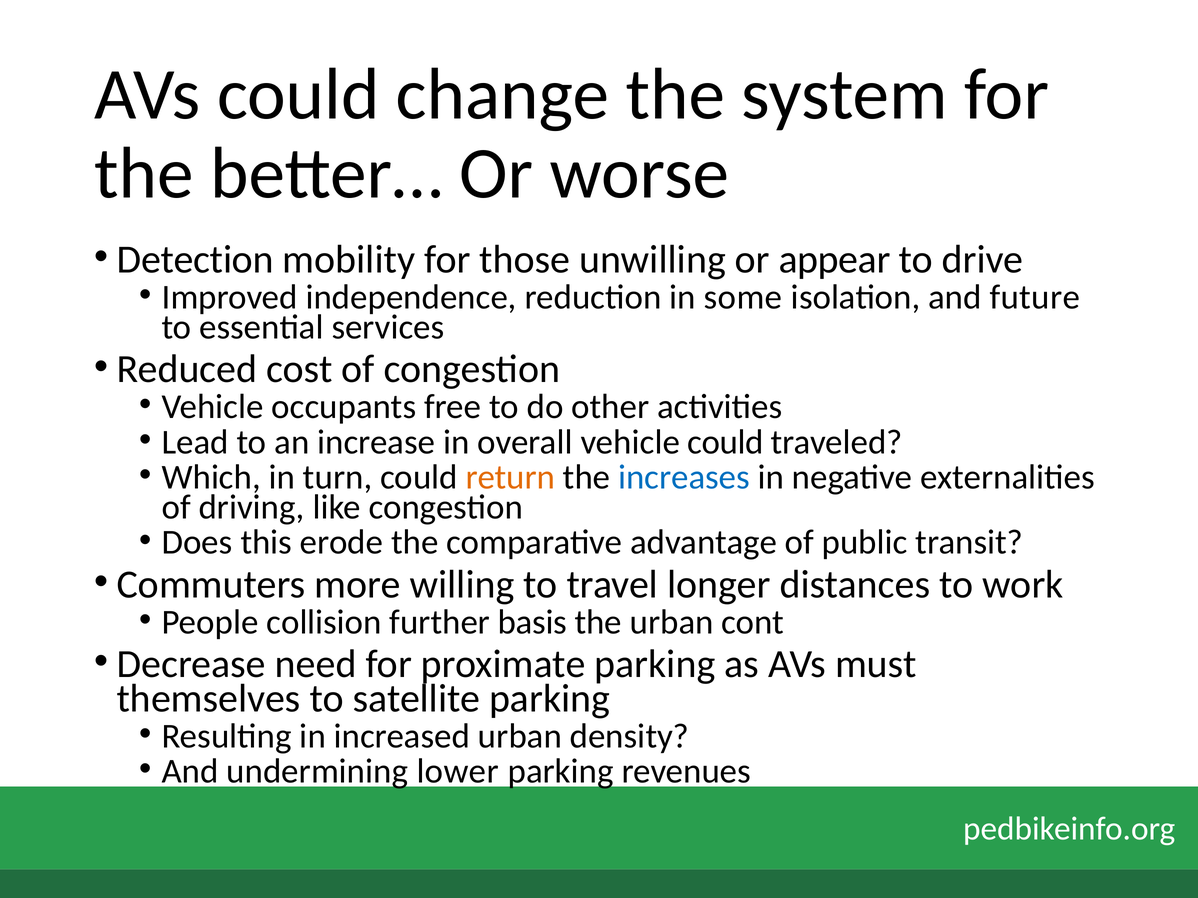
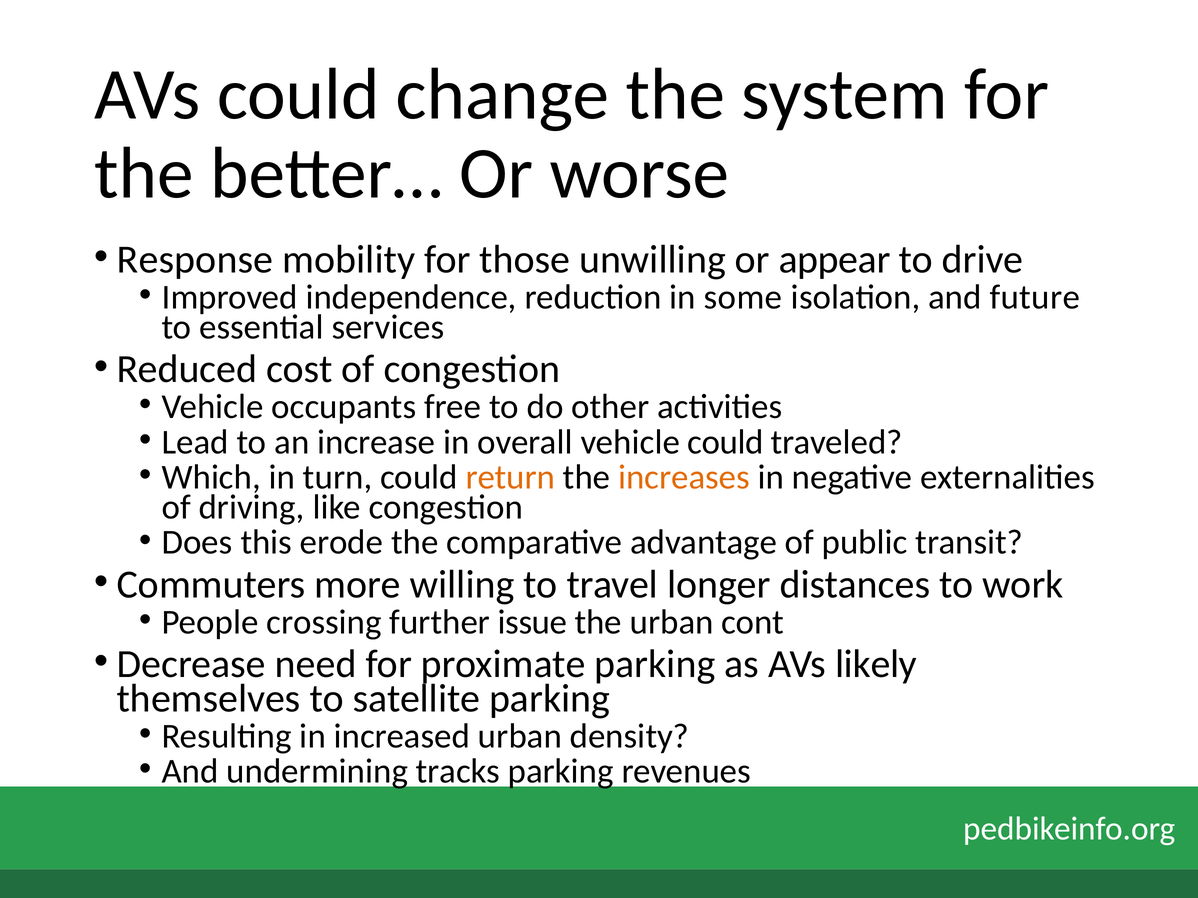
Detection: Detection -> Response
increases colour: blue -> orange
collision: collision -> crossing
basis: basis -> issue
must: must -> likely
lower: lower -> tracks
